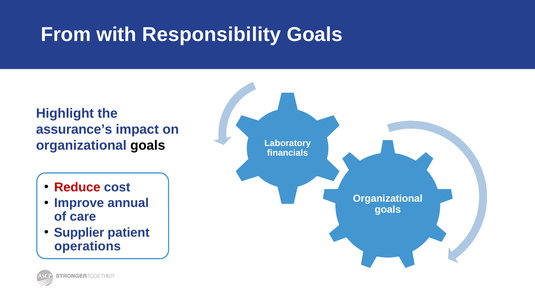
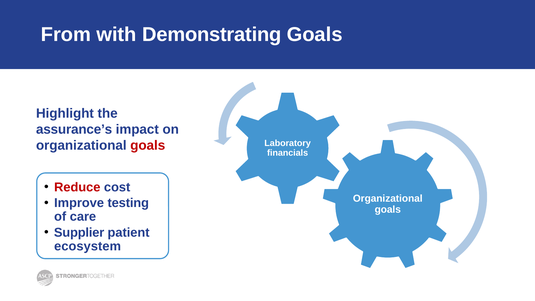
Responsibility: Responsibility -> Demonstrating
goals at (148, 145) colour: black -> red
annual: annual -> testing
operations: operations -> ecosystem
